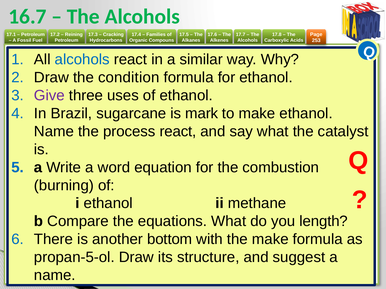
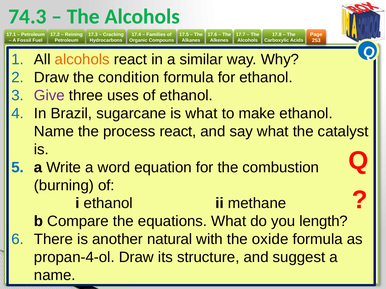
16.7: 16.7 -> 74.3
alcohols at (82, 59) colour: blue -> orange
is mark: mark -> what
bottom: bottom -> natural
the make: make -> oxide
propan-5-ol: propan-5-ol -> propan-4-ol
